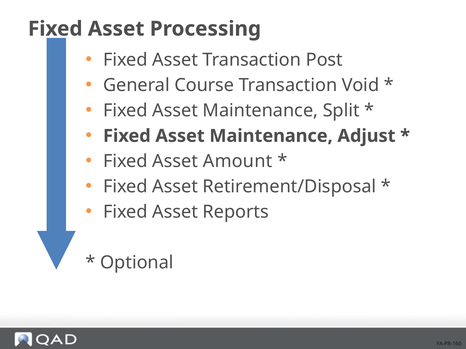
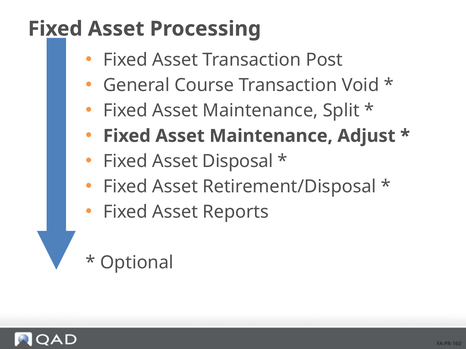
Amount: Amount -> Disposal
